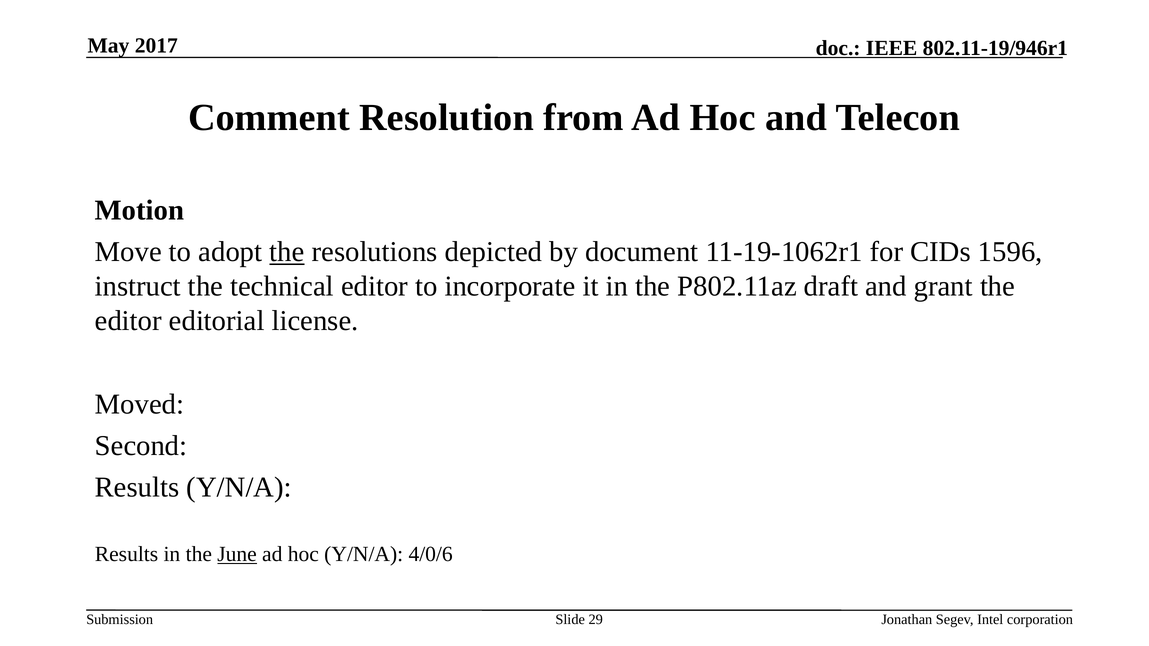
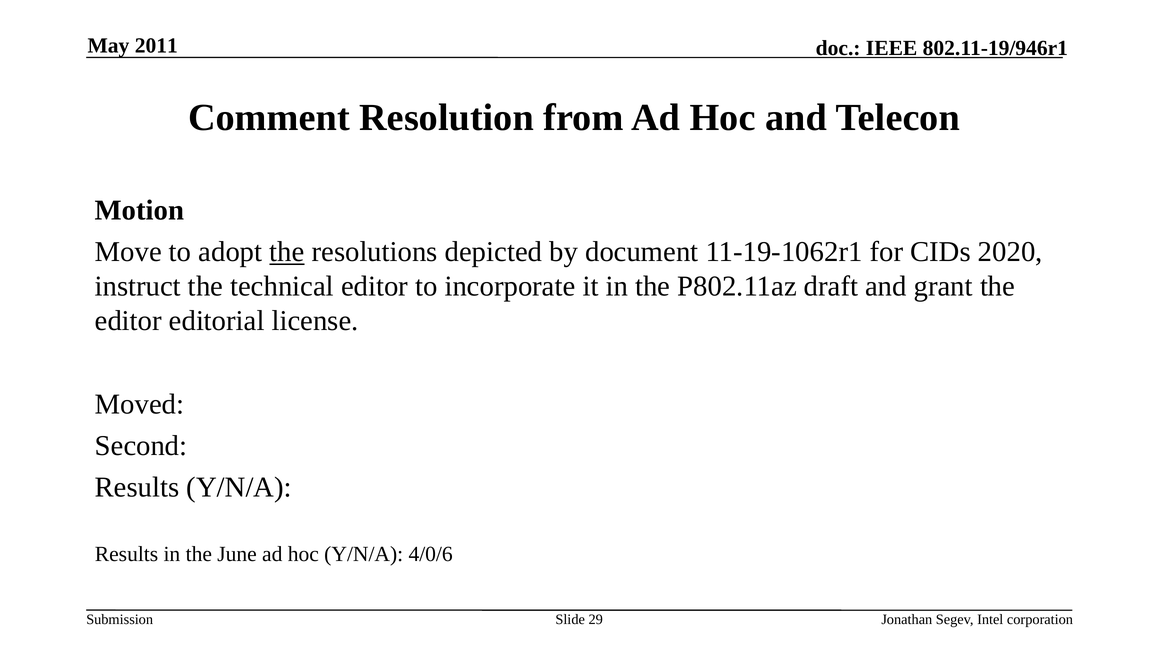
2017: 2017 -> 2011
1596: 1596 -> 2020
June underline: present -> none
